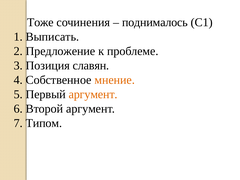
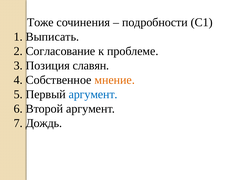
поднималось: поднималось -> подробности
Предложение: Предложение -> Согласование
аргумент at (93, 94) colour: orange -> blue
Типом: Типом -> Дождь
